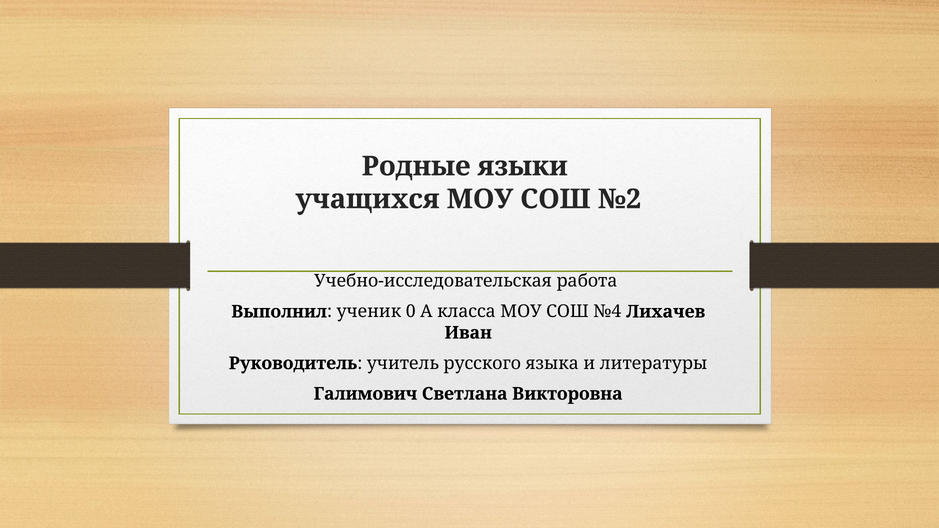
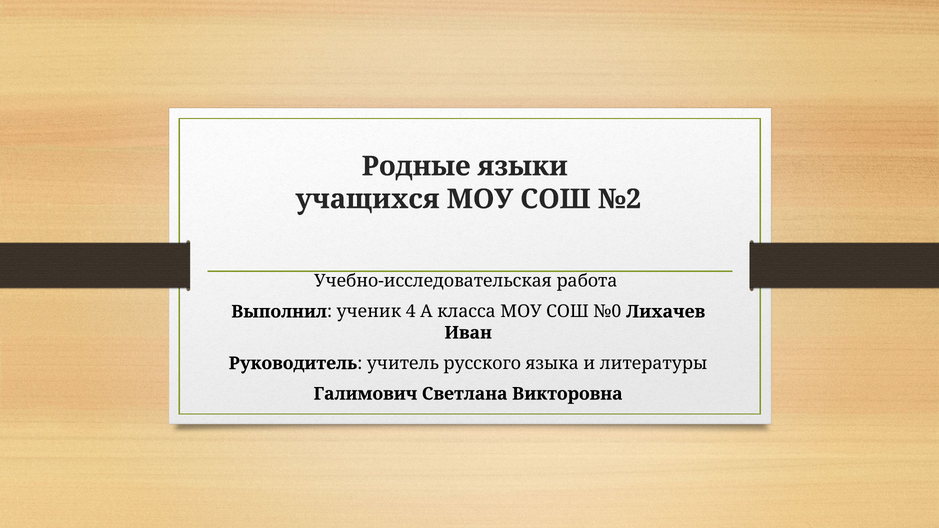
0: 0 -> 4
№4: №4 -> №0
